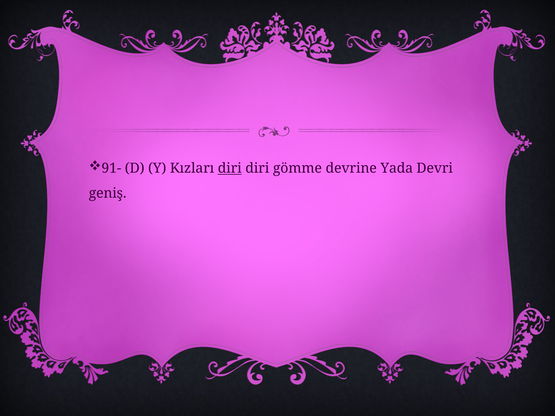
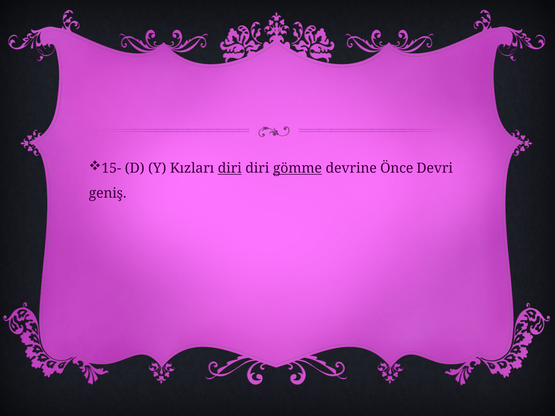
91-: 91- -> 15-
gömme underline: none -> present
Yada: Yada -> Önce
